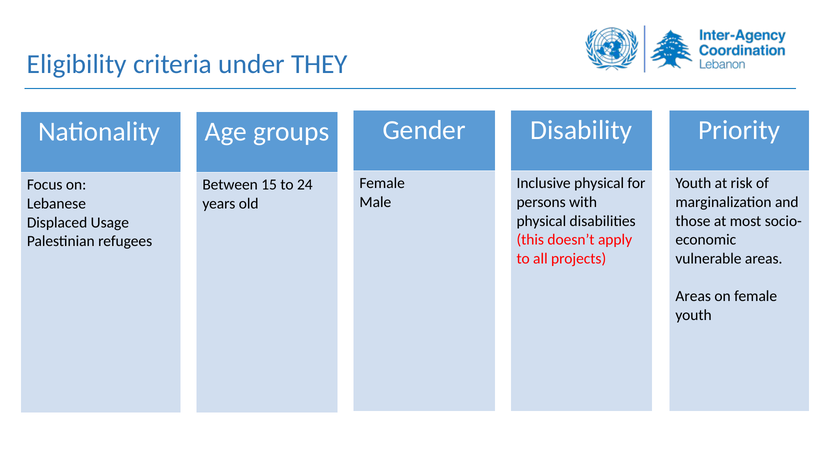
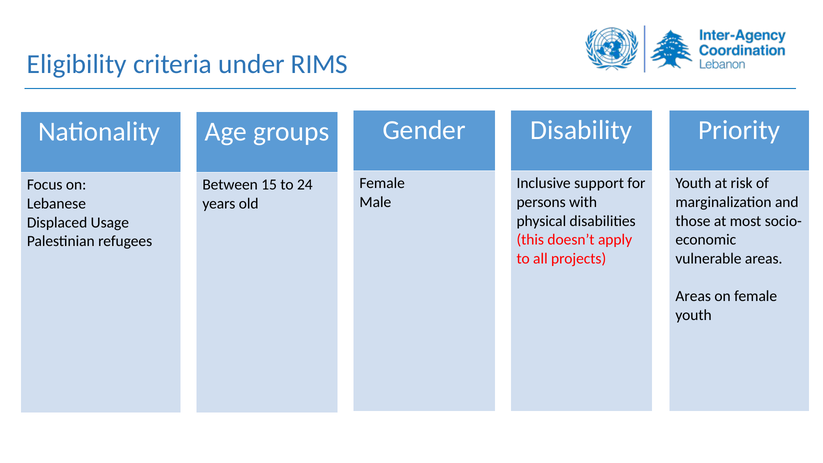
THEY: THEY -> RIMS
Inclusive physical: physical -> support
